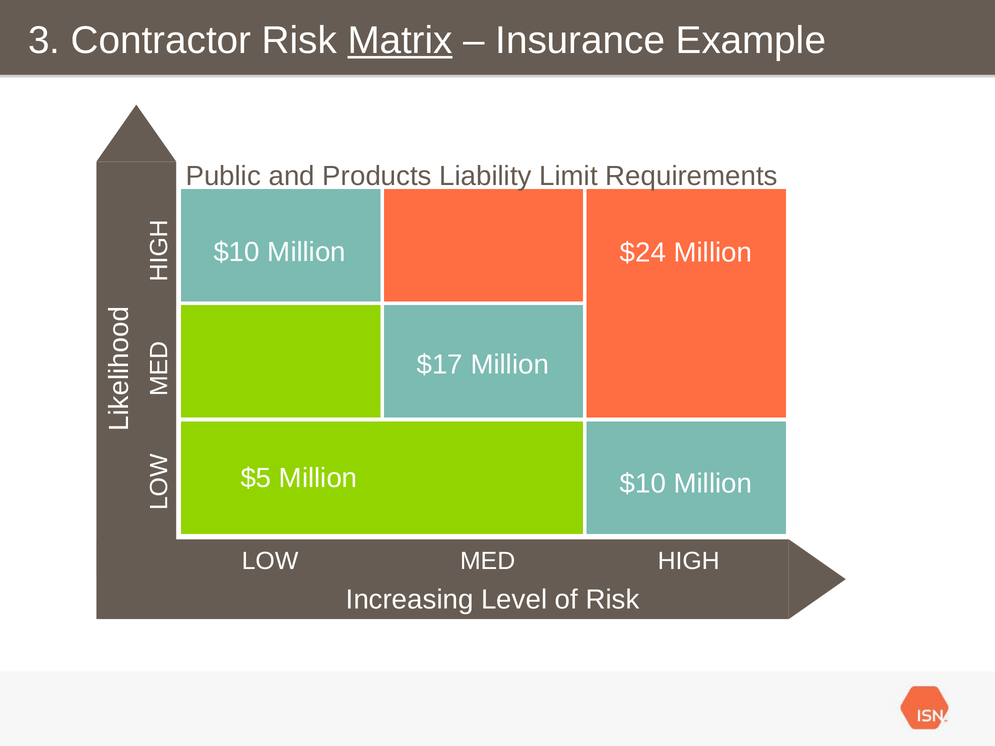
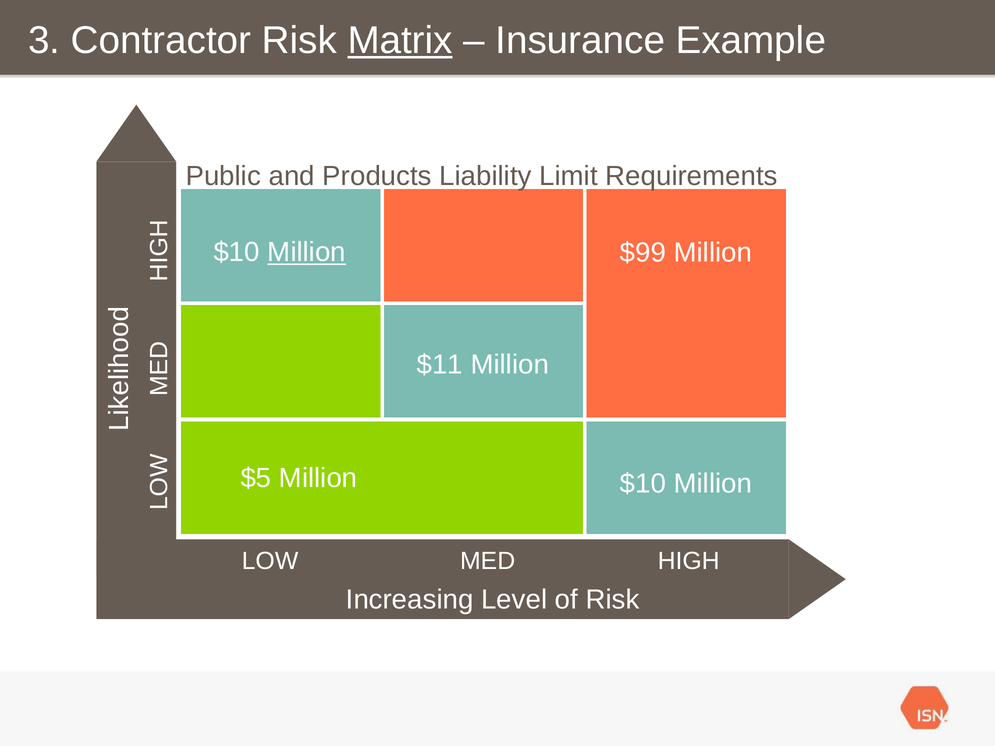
Million at (307, 252) underline: none -> present
$24: $24 -> $99
$17: $17 -> $11
